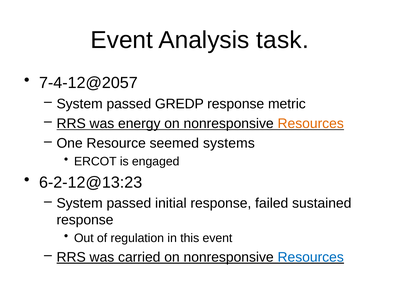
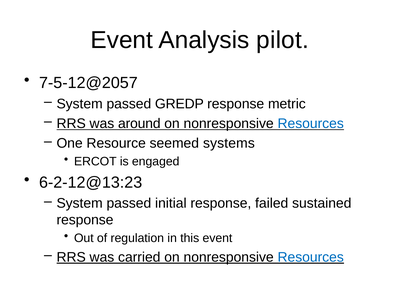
task: task -> pilot
7-4-12@2057: 7-4-12@2057 -> 7-5-12@2057
energy: energy -> around
Resources at (311, 124) colour: orange -> blue
